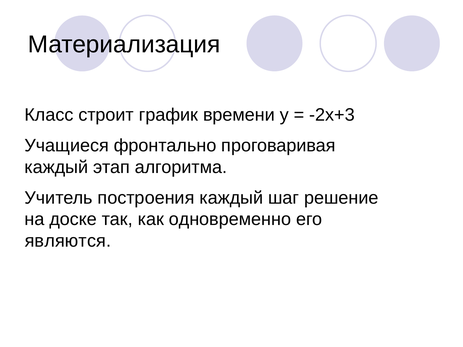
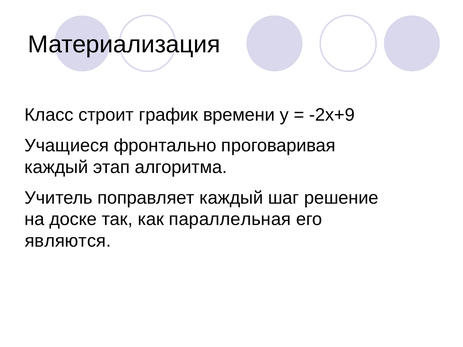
-2х+3: -2х+3 -> -2х+9
построения: построения -> поправляет
одновременно: одновременно -> параллельная
